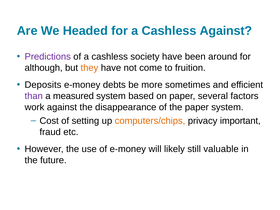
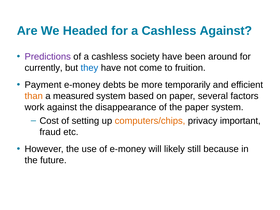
although: although -> currently
they colour: orange -> blue
Deposits: Deposits -> Payment
sometimes: sometimes -> temporarily
than colour: purple -> orange
valuable: valuable -> because
